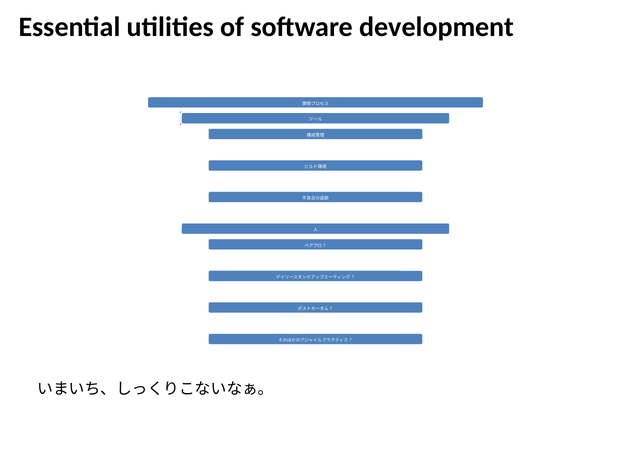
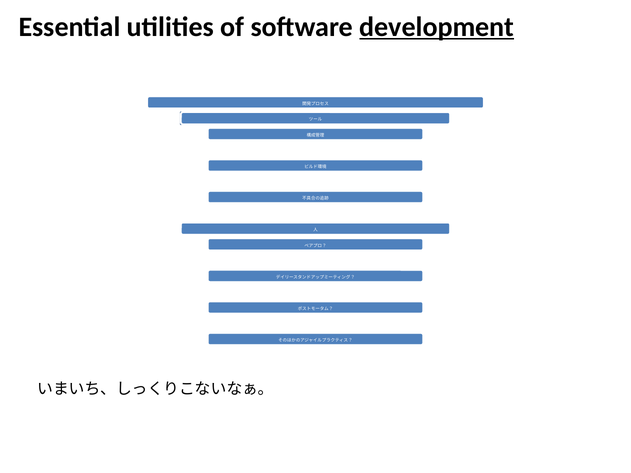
development underline: none -> present
